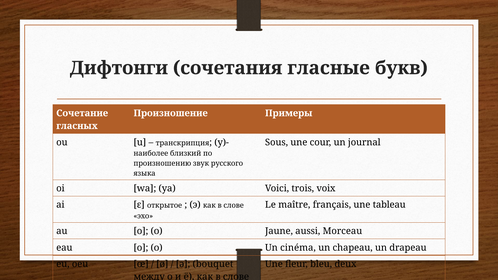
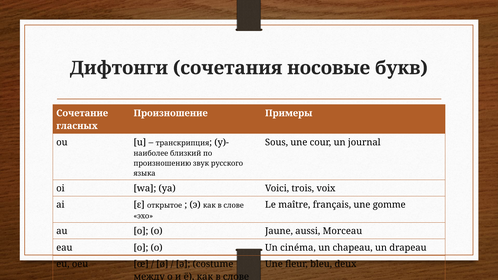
гласные: гласные -> носовые
tableau: tableau -> gomme
bouquet: bouquet -> costume
